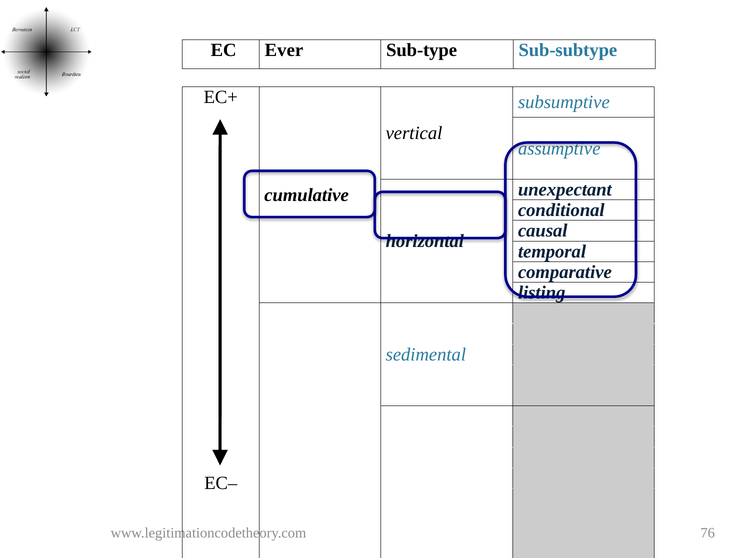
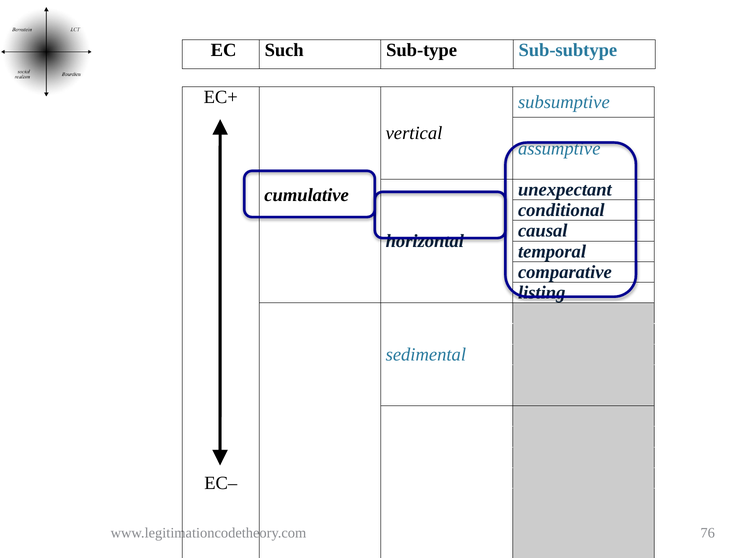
Ever: Ever -> Such
